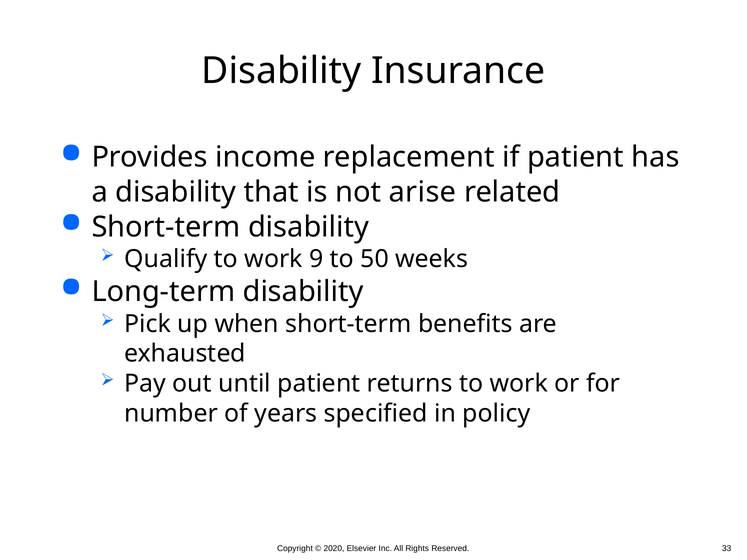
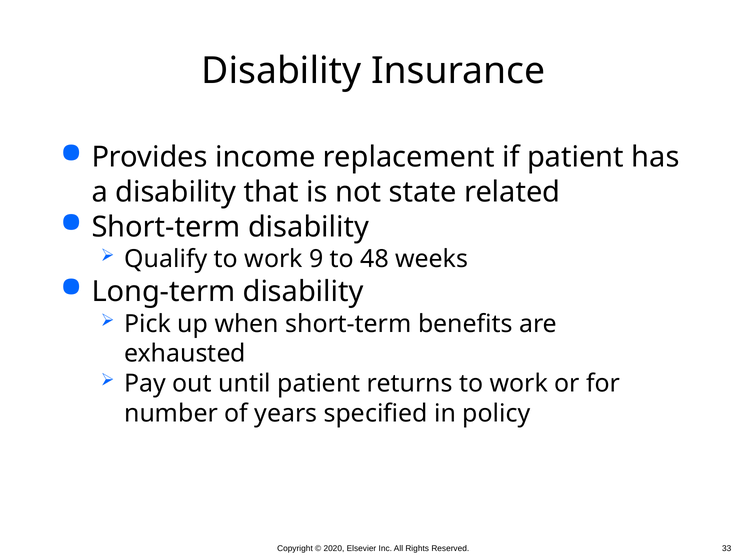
arise: arise -> state
50: 50 -> 48
